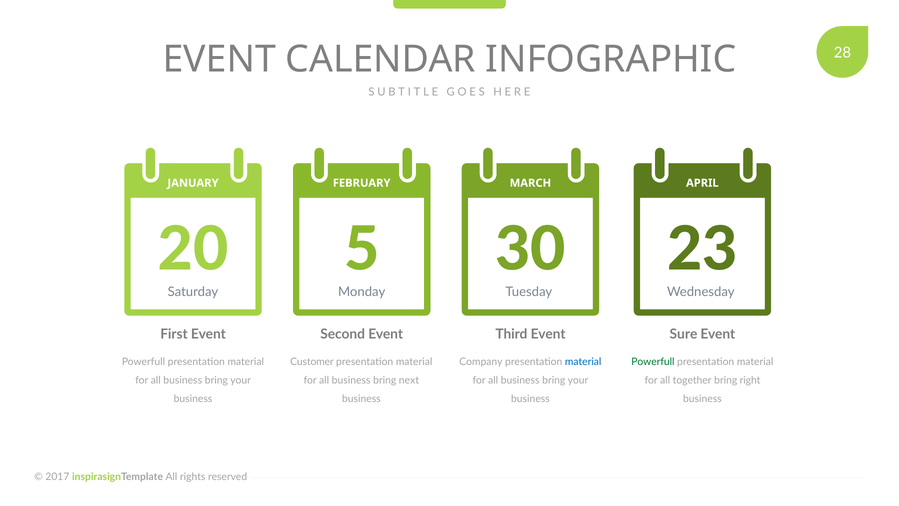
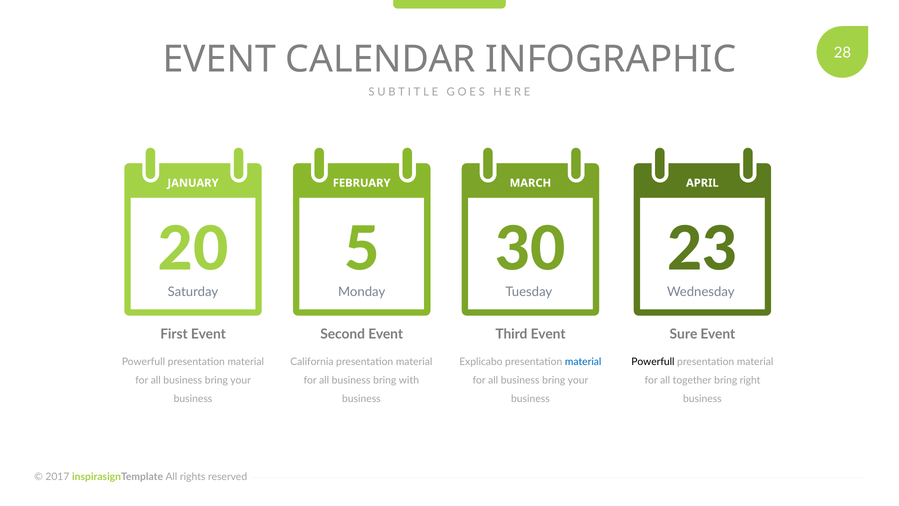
Customer: Customer -> California
Company: Company -> Explicabo
Powerfull at (653, 361) colour: green -> black
next: next -> with
